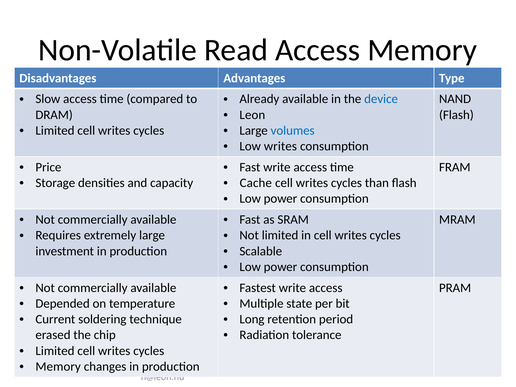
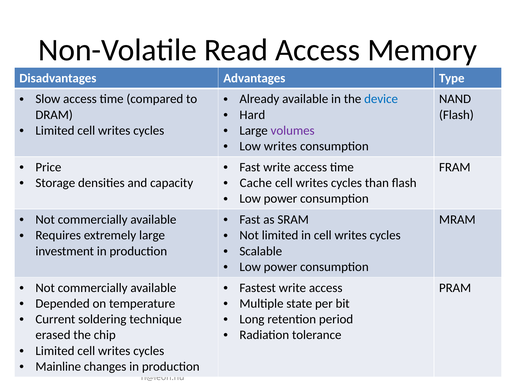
Leon at (252, 115): Leon -> Hard
volumes colour: blue -> purple
Memory at (58, 367): Memory -> Mainline
